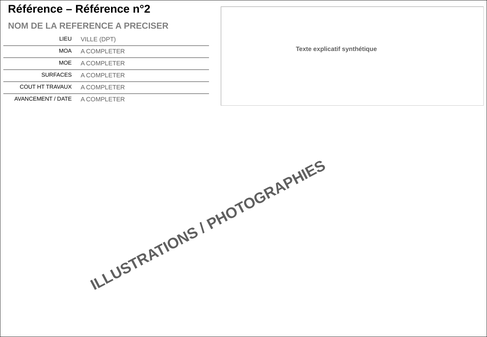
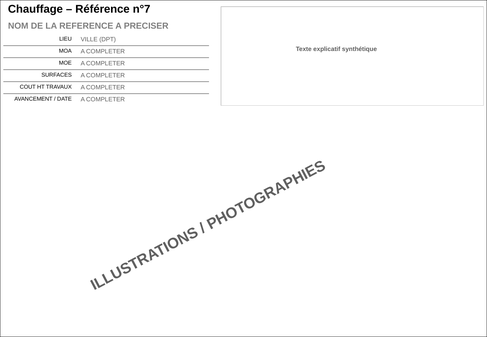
Référence at (35, 9): Référence -> Chauffage
n°2: n°2 -> n°7
